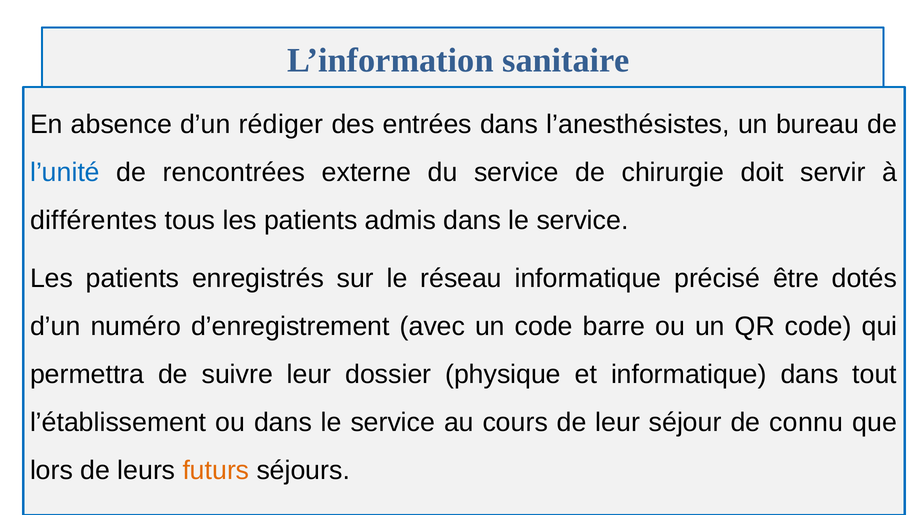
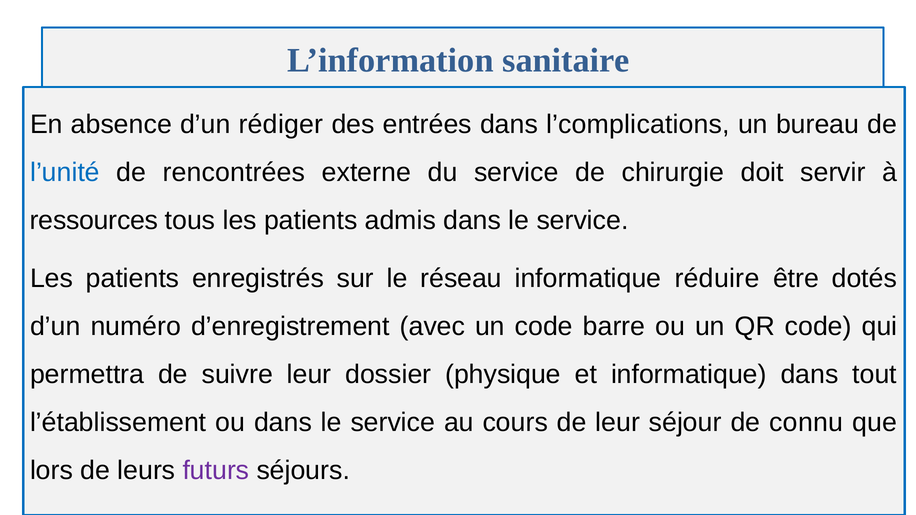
l’anesthésistes: l’anesthésistes -> l’complications
différentes: différentes -> ressources
précisé: précisé -> réduire
futurs colour: orange -> purple
